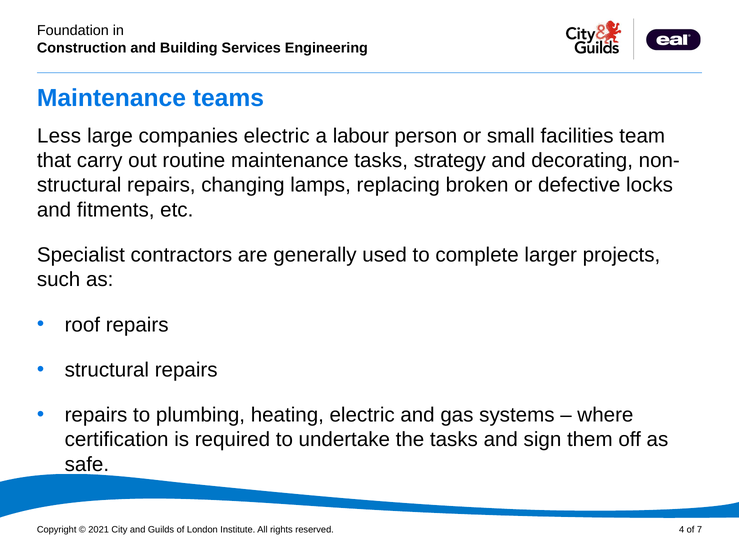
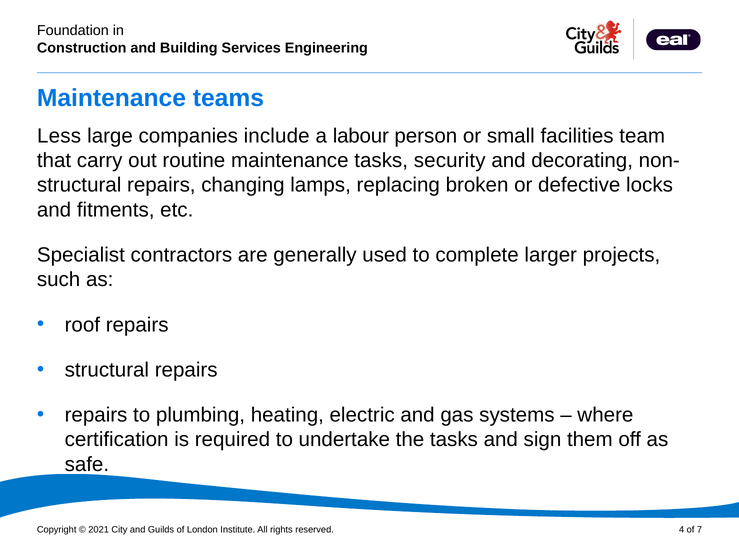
companies electric: electric -> include
strategy: strategy -> security
